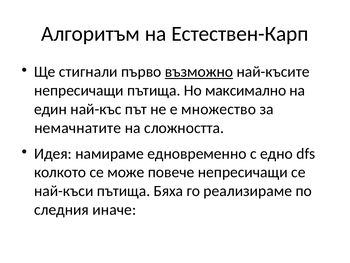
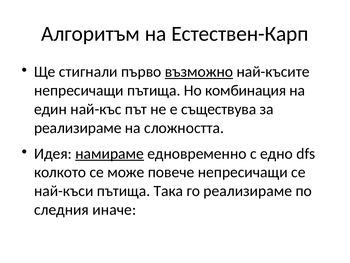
максимално: максимално -> комбинация
множество: множество -> съществува
немачнатите at (78, 128): немачнатите -> реализираме
намираме underline: none -> present
Бяха: Бяха -> Така
